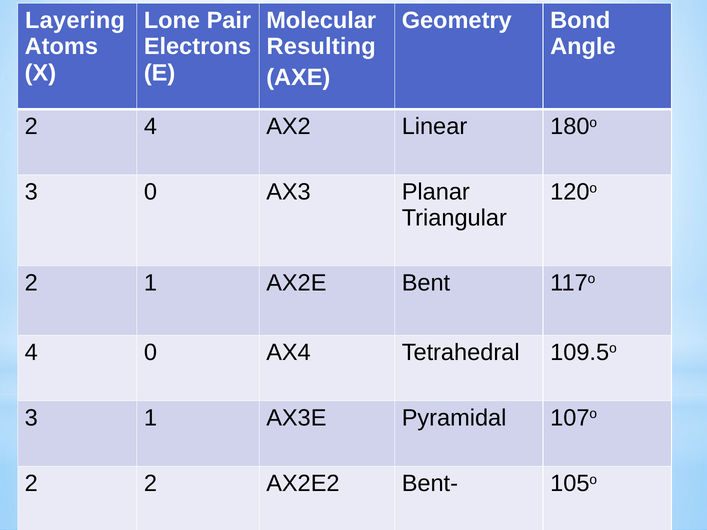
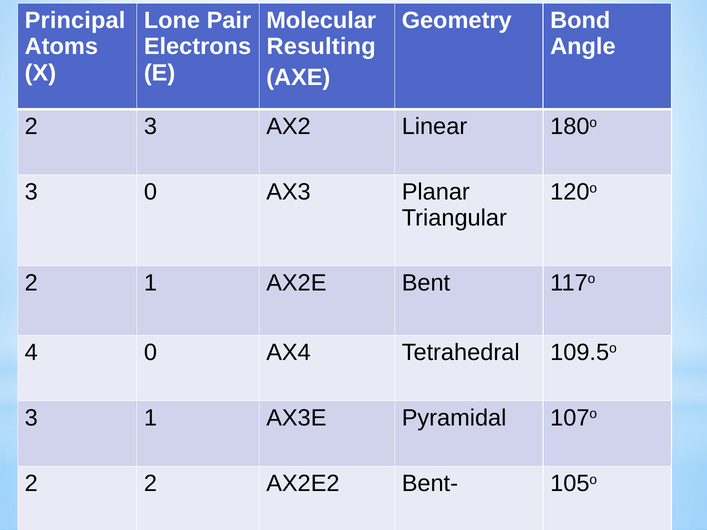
Layering: Layering -> Principal
2 4: 4 -> 3
